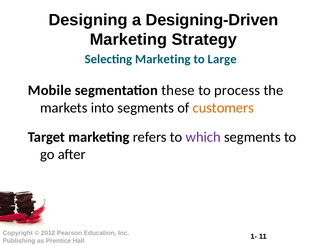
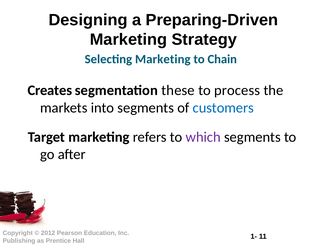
Designing-Driven: Designing-Driven -> Preparing-Driven
Large: Large -> Chain
Mobile: Mobile -> Creates
customers colour: orange -> blue
